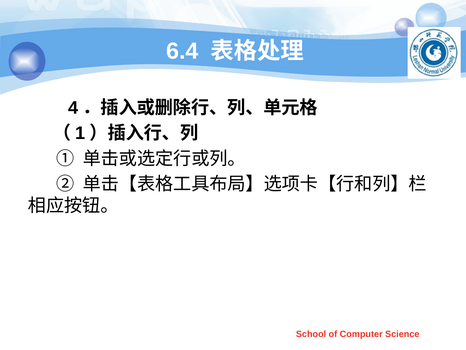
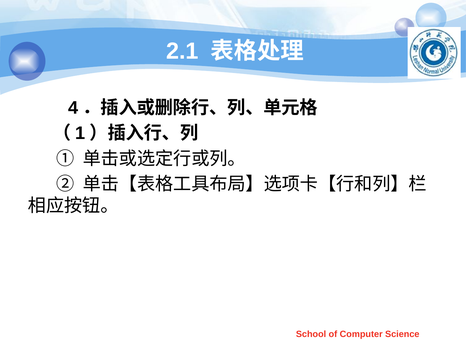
6.4: 6.4 -> 2.1
